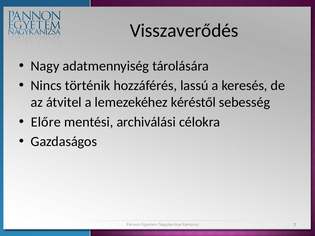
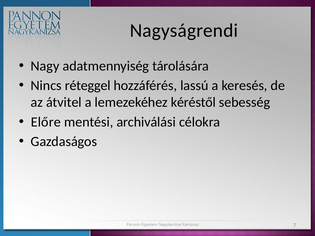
Visszaverődés: Visszaverődés -> Nagyságrendi
történik: történik -> réteggel
